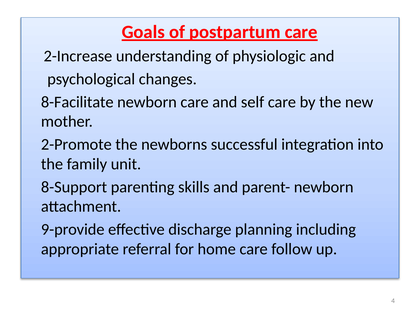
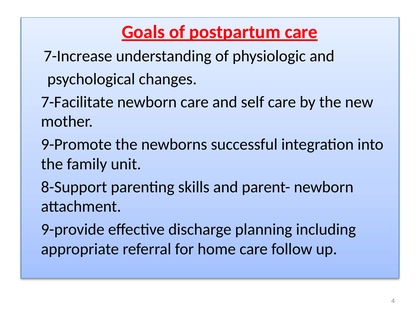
2-Increase: 2-Increase -> 7-Increase
8-Facilitate: 8-Facilitate -> 7-Facilitate
2-Promote: 2-Promote -> 9-Promote
